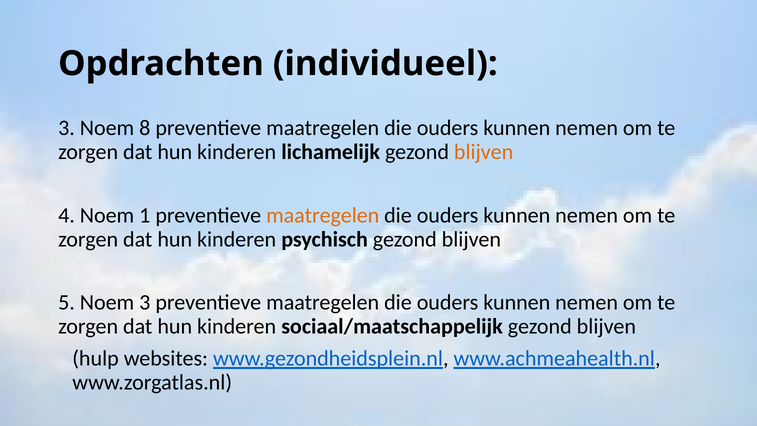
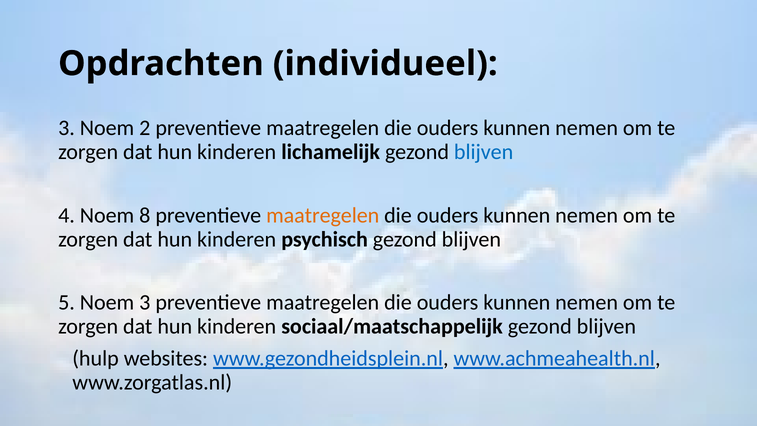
8: 8 -> 2
blijven at (484, 152) colour: orange -> blue
1: 1 -> 8
